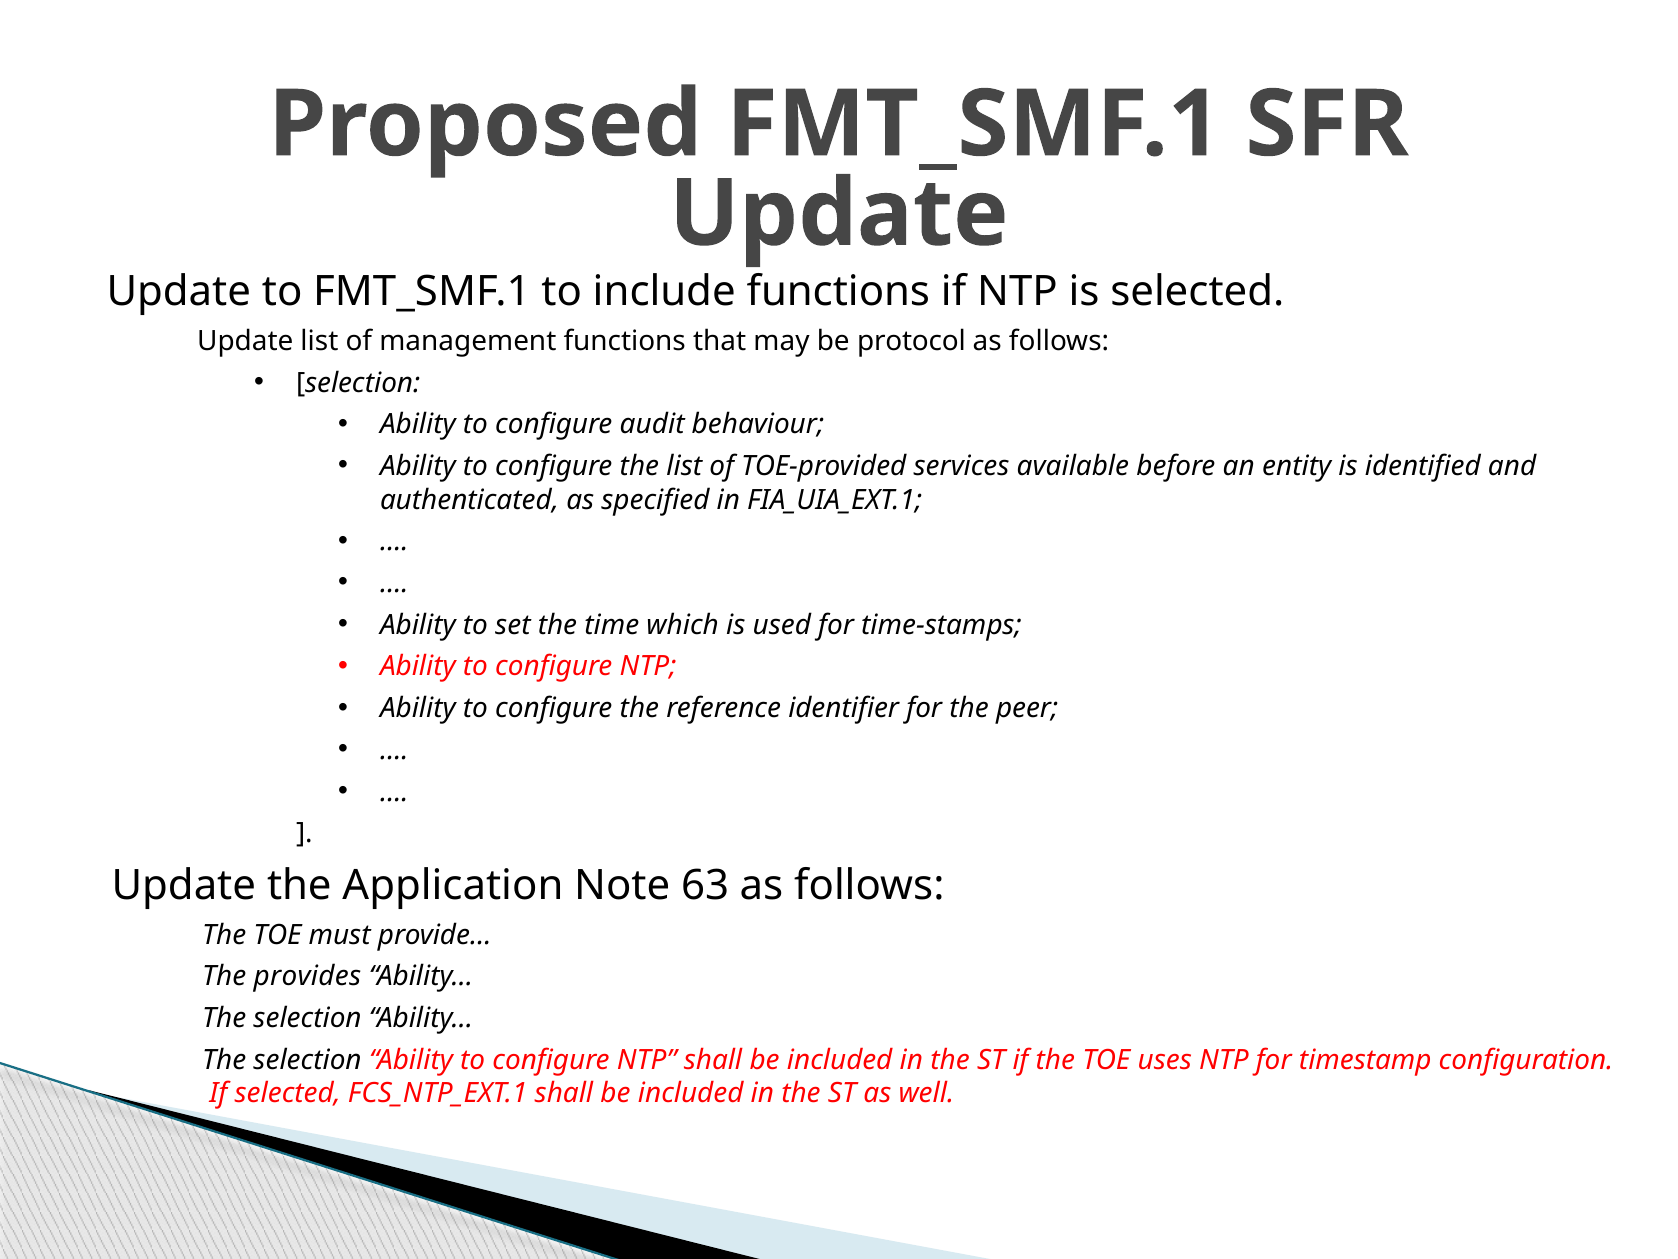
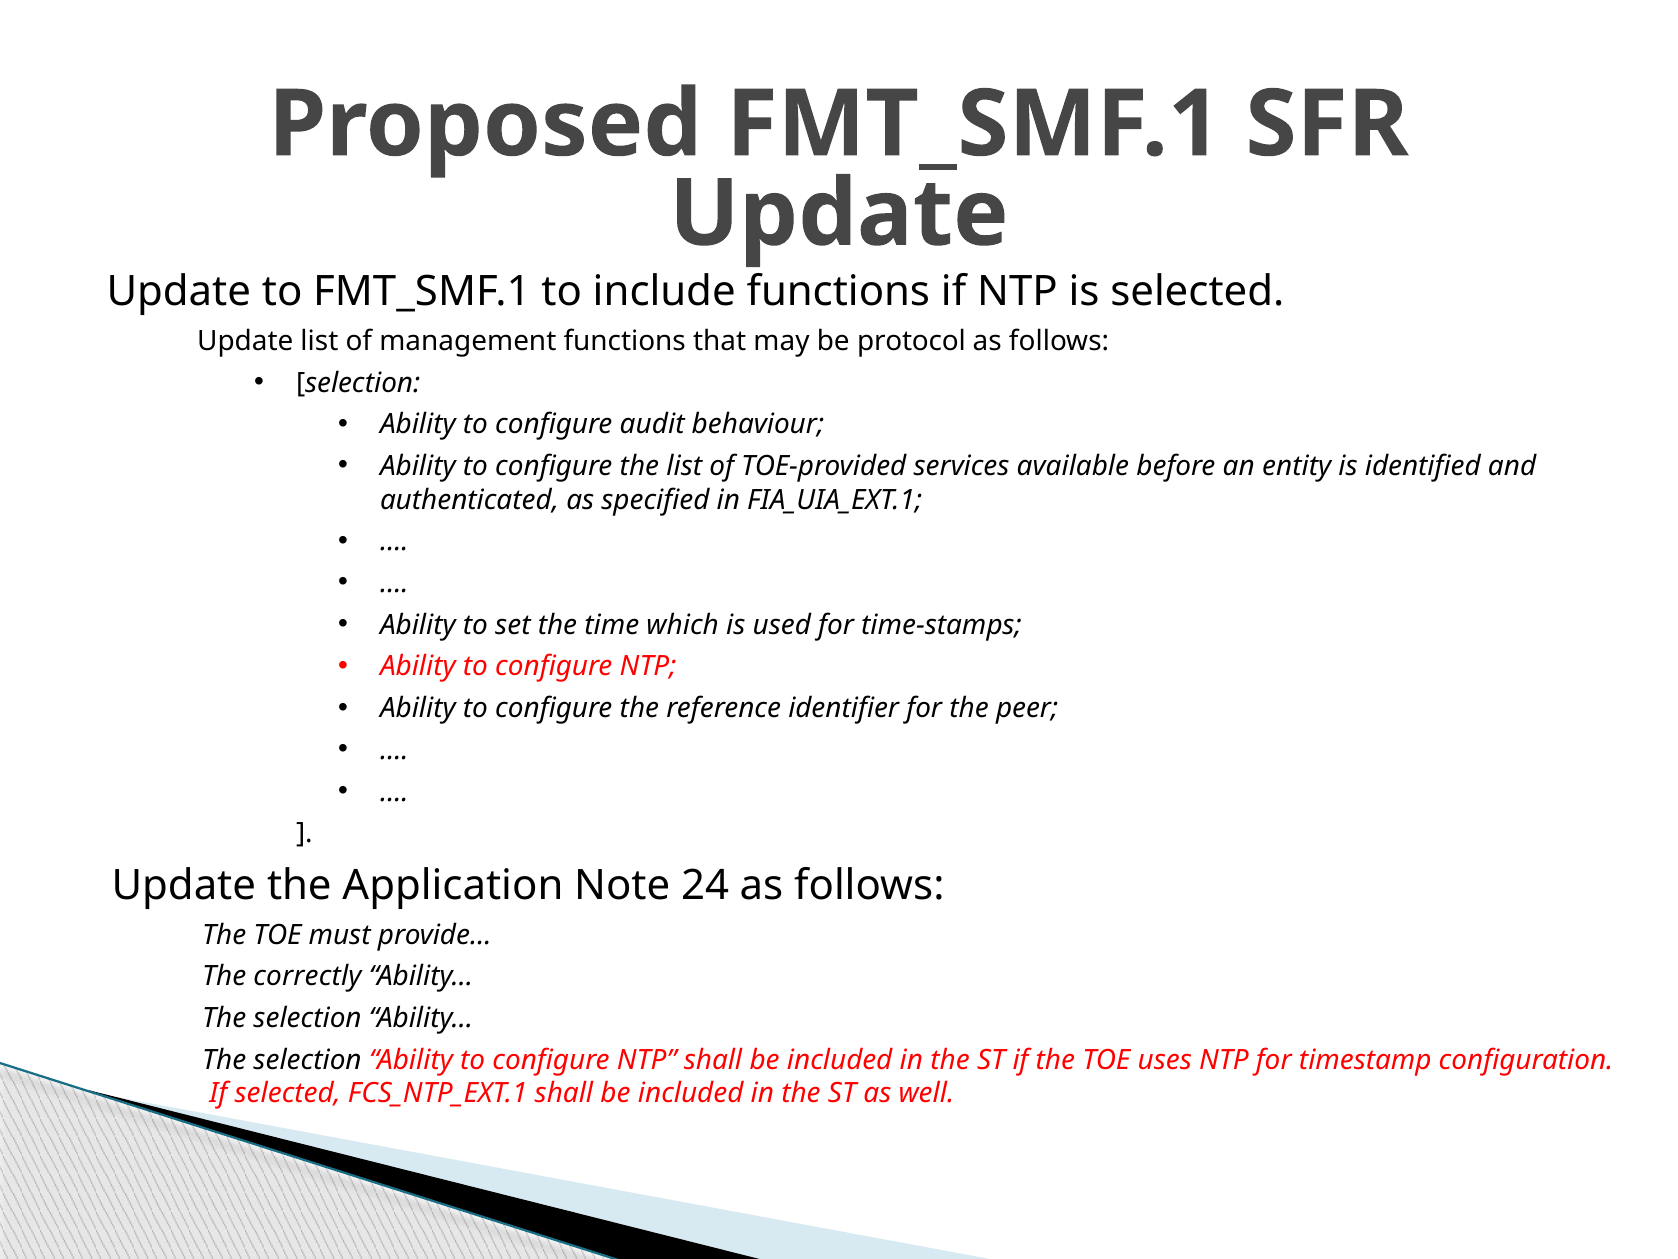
63: 63 -> 24
provides: provides -> correctly
